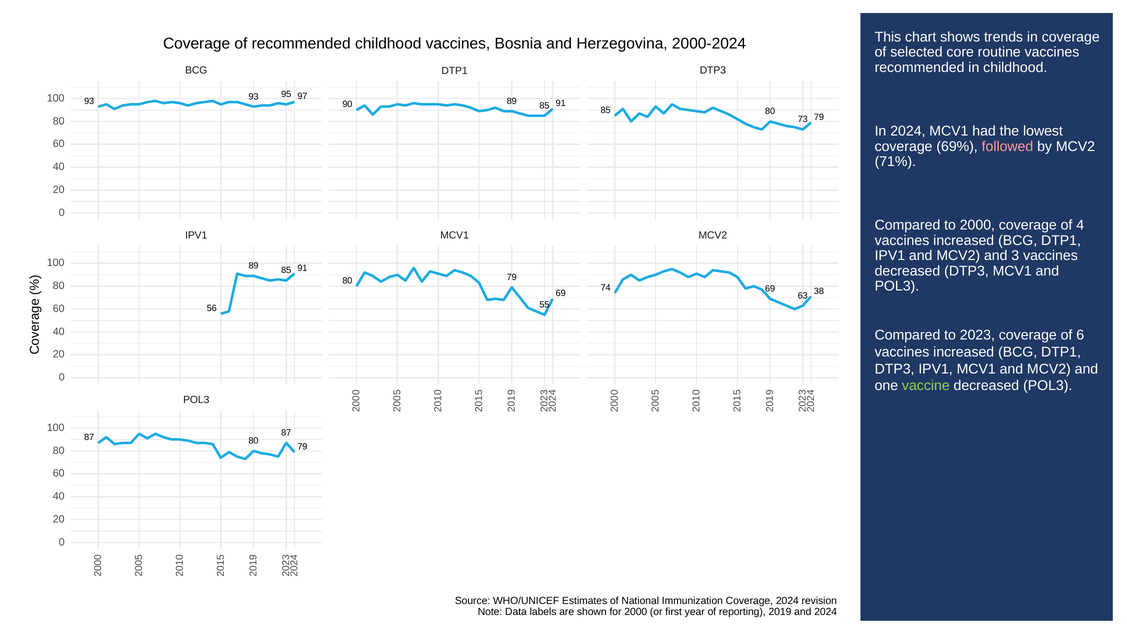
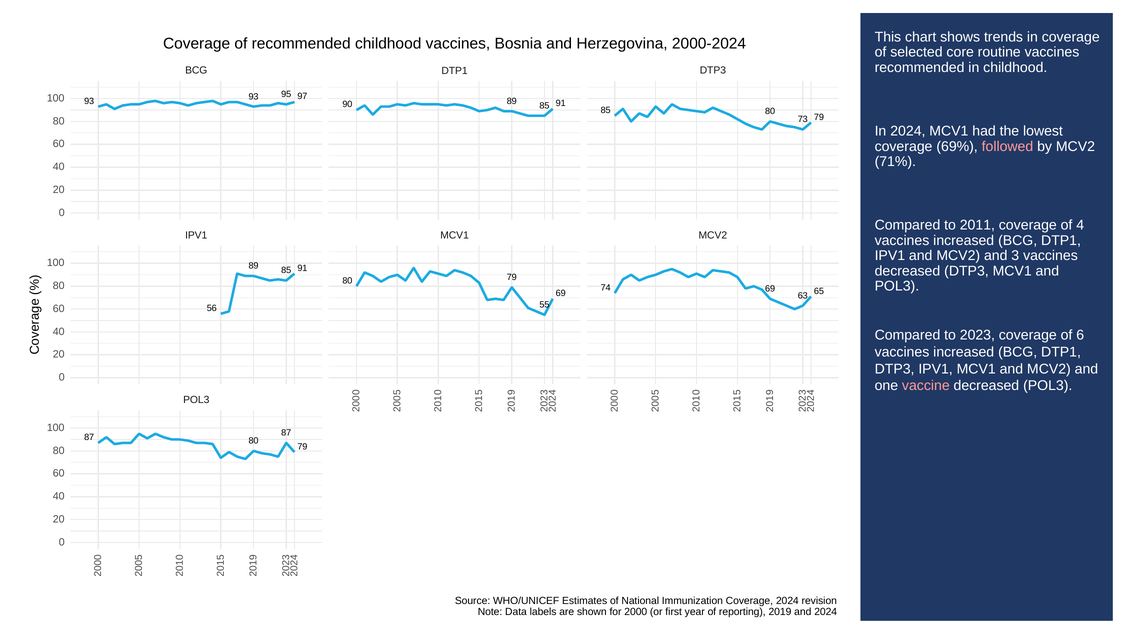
to 2000: 2000 -> 2011
38: 38 -> 65
vaccine colour: light green -> pink
